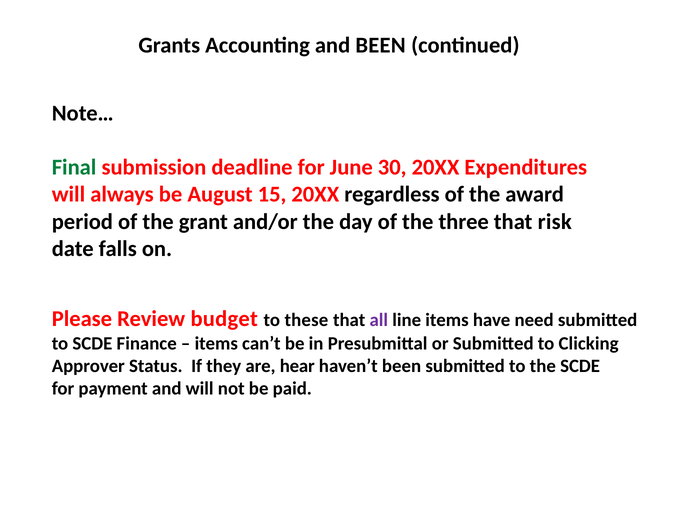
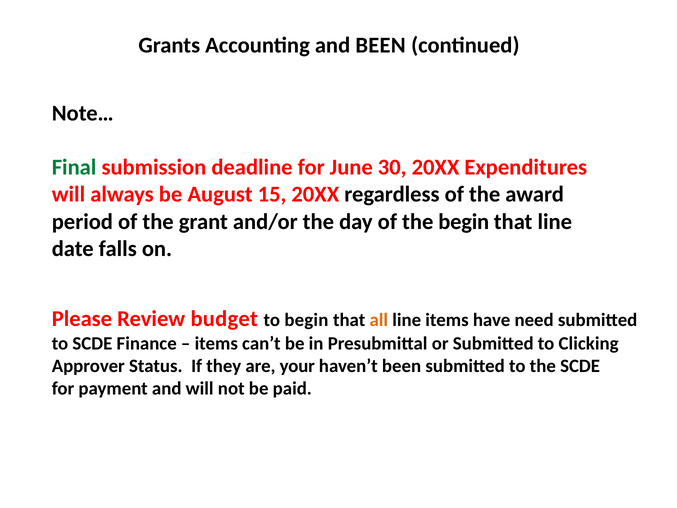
the three: three -> begin
that risk: risk -> line
to these: these -> begin
all colour: purple -> orange
hear: hear -> your
